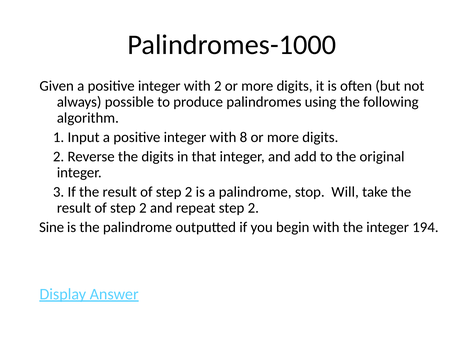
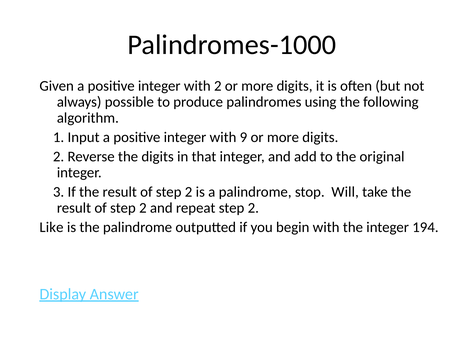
8: 8 -> 9
Sine: Sine -> Like
